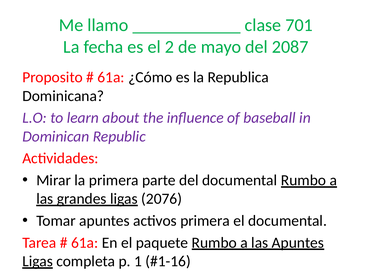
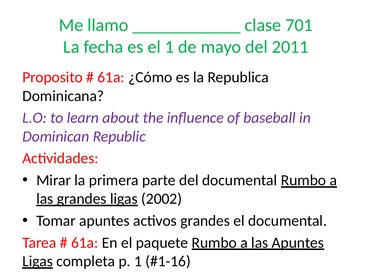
el 2: 2 -> 1
2087: 2087 -> 2011
2076: 2076 -> 2002
activos primera: primera -> grandes
